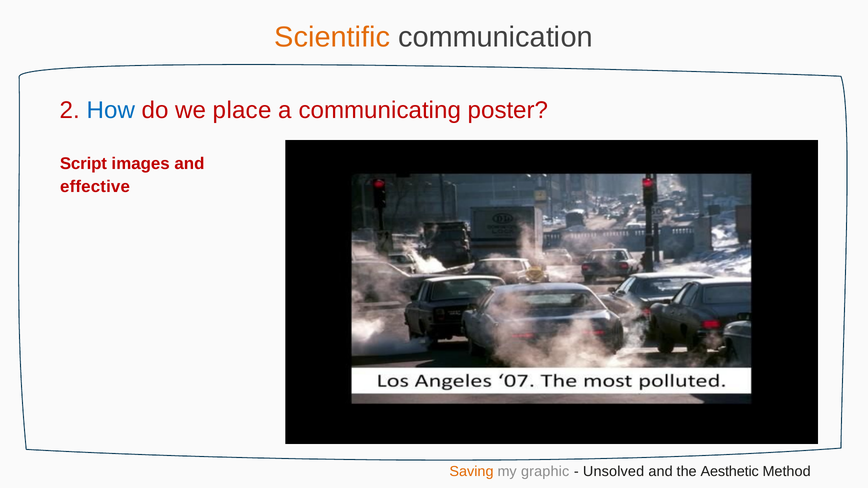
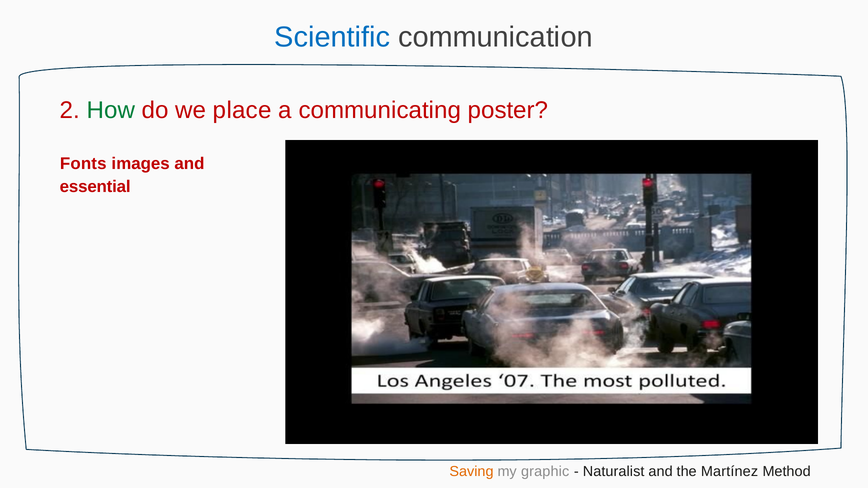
Scientific colour: orange -> blue
How colour: blue -> green
Script: Script -> Fonts
effective: effective -> essential
Unsolved: Unsolved -> Naturalist
Aesthetic: Aesthetic -> Martínez
